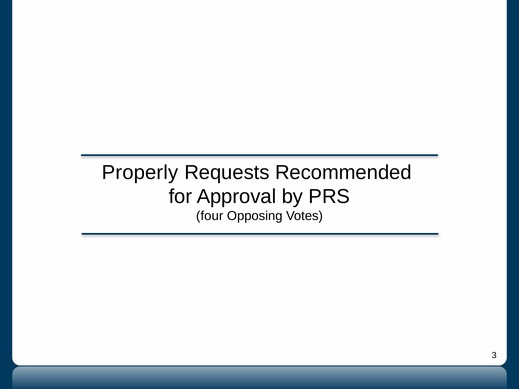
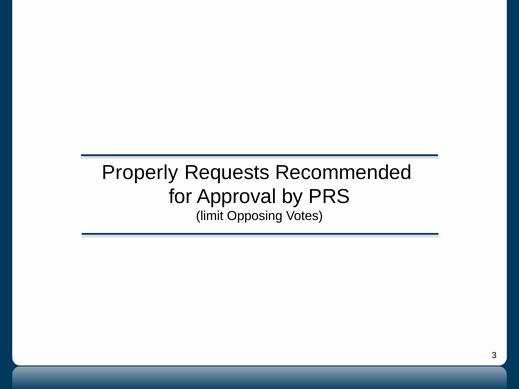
four: four -> limit
